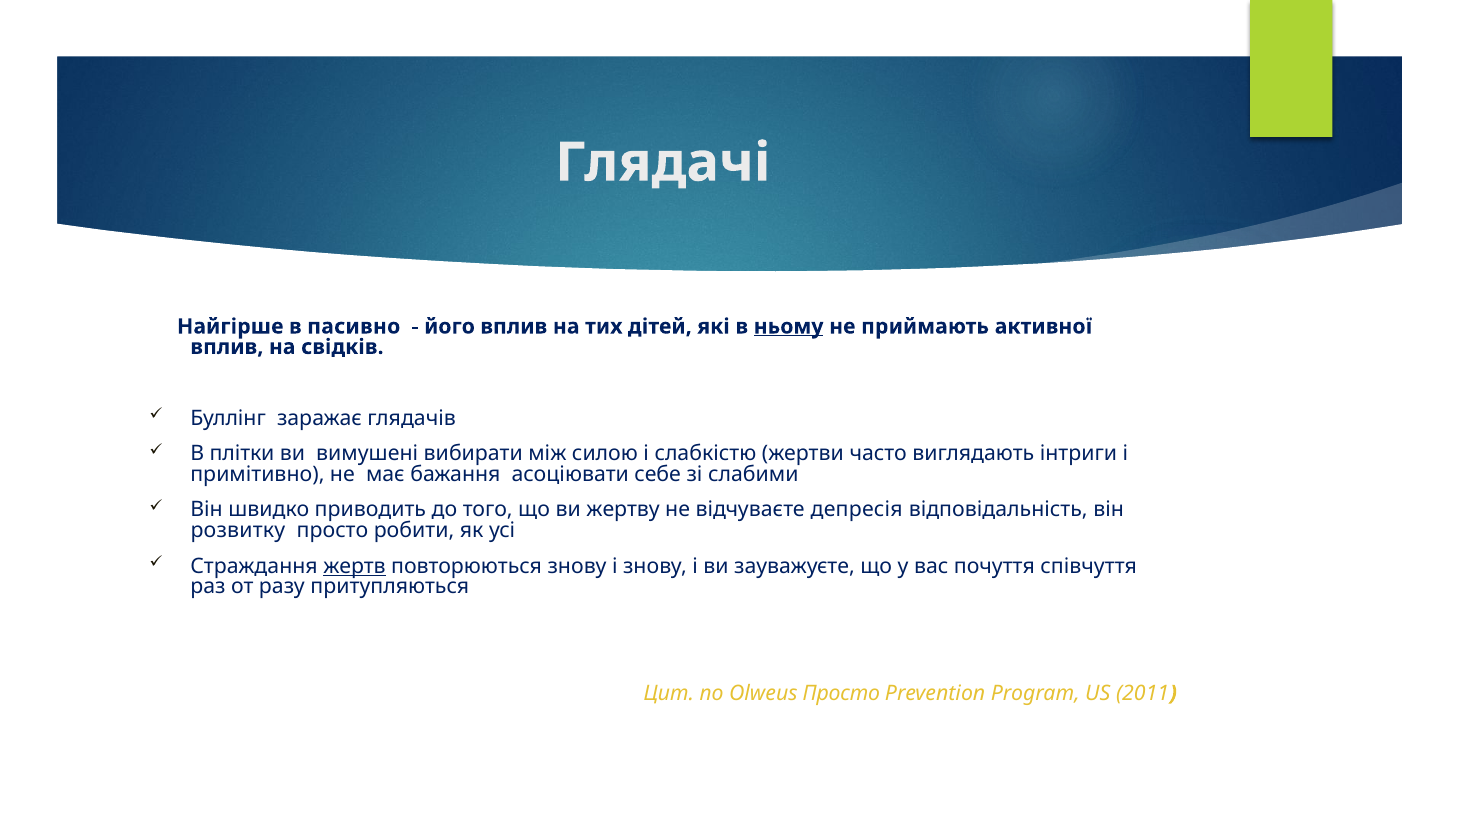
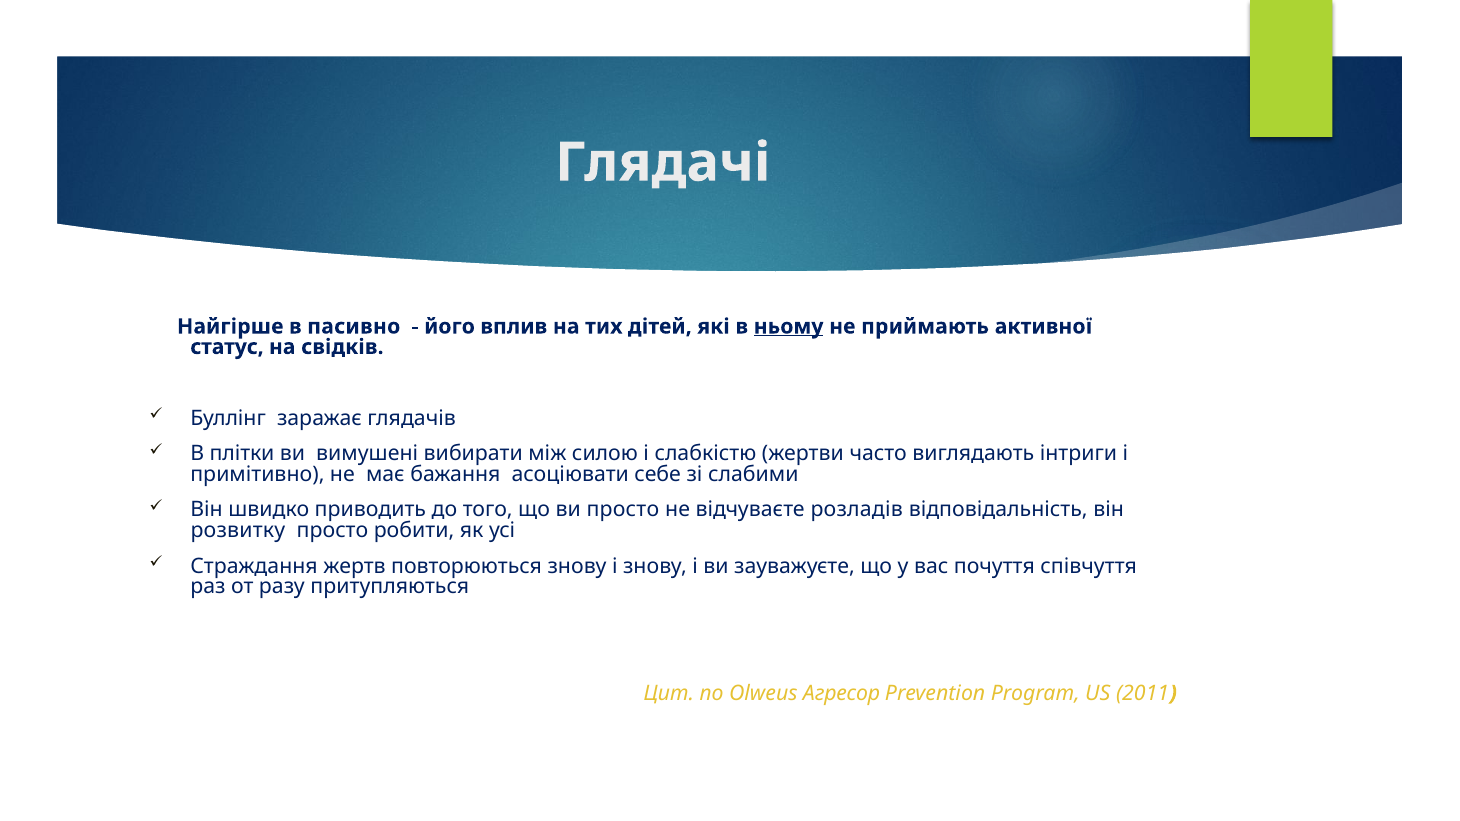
вплив at (227, 347): вплив -> статус
ви жертву: жертву -> просто
депресія: депресія -> розладів
жертв underline: present -> none
Olweus Просто: Просто -> Агресор
